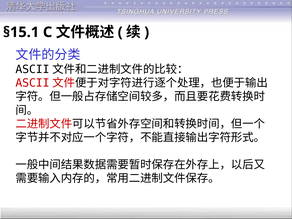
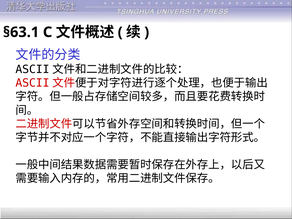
§15.1: §15.1 -> §63.1
